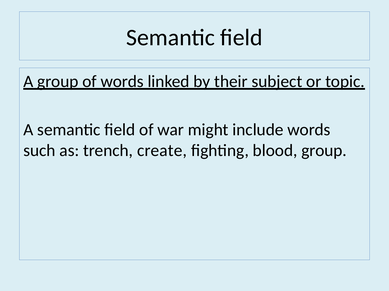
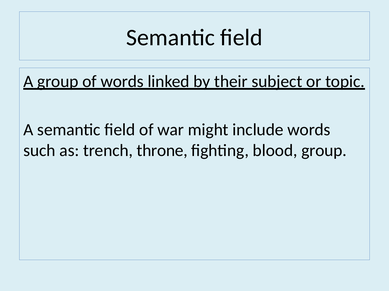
create: create -> throne
